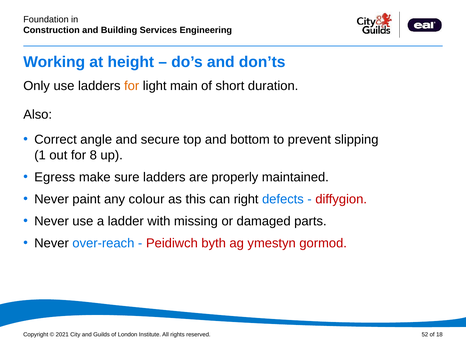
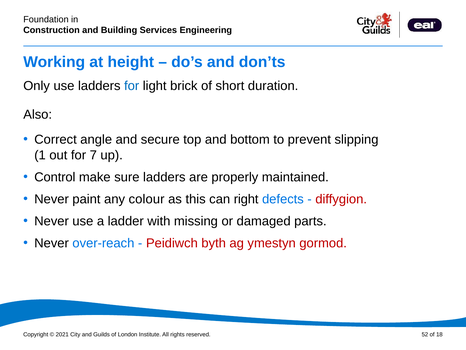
for at (132, 86) colour: orange -> blue
main: main -> brick
8: 8 -> 7
Egress: Egress -> Control
